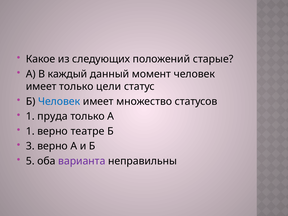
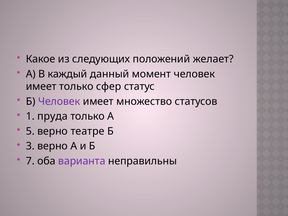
старые: старые -> желает
цели: цели -> сфер
Человек at (59, 101) colour: blue -> purple
1 at (30, 131): 1 -> 5
5: 5 -> 7
